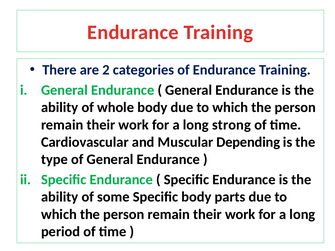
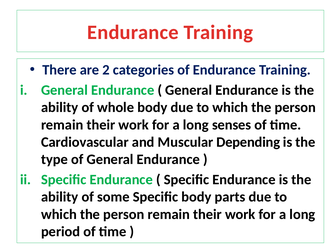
strong: strong -> senses
